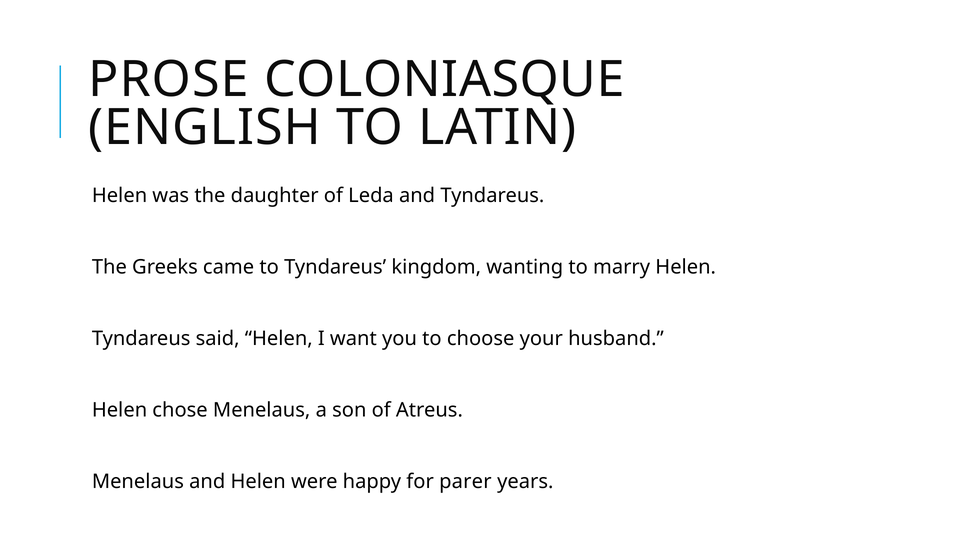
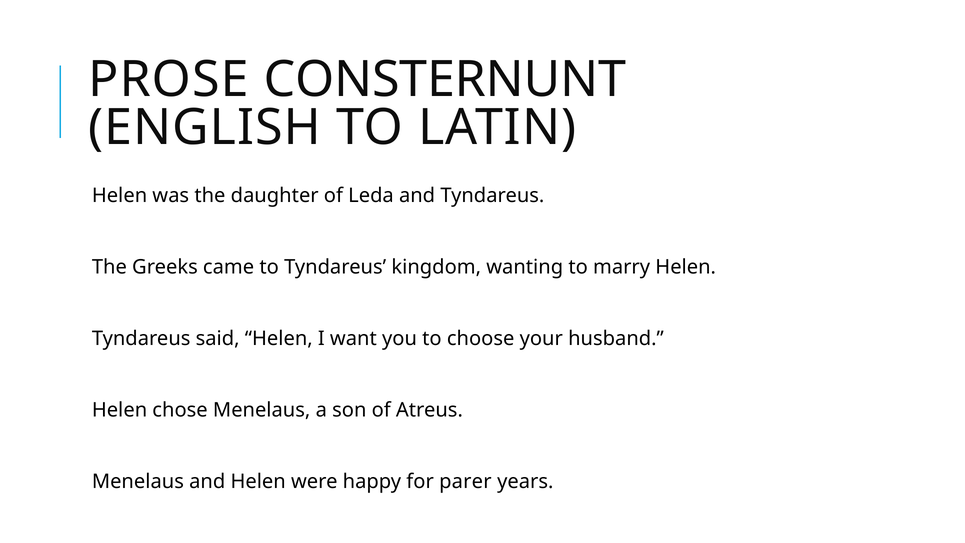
COLONIASQUE: COLONIASQUE -> CONSTERNUNT
